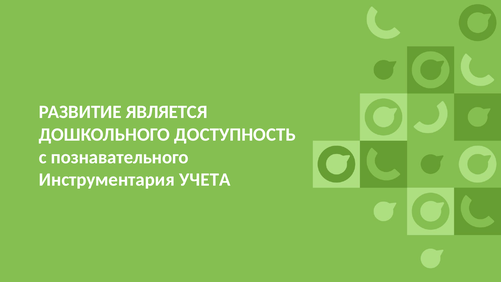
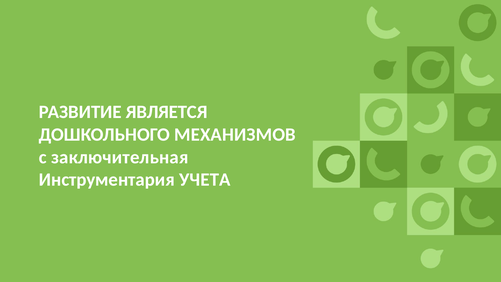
ДОСТУПНОСТЬ: ДОСТУПНОСТЬ -> МЕХАНИЗМОВ
познавательного: познавательного -> заключительная
